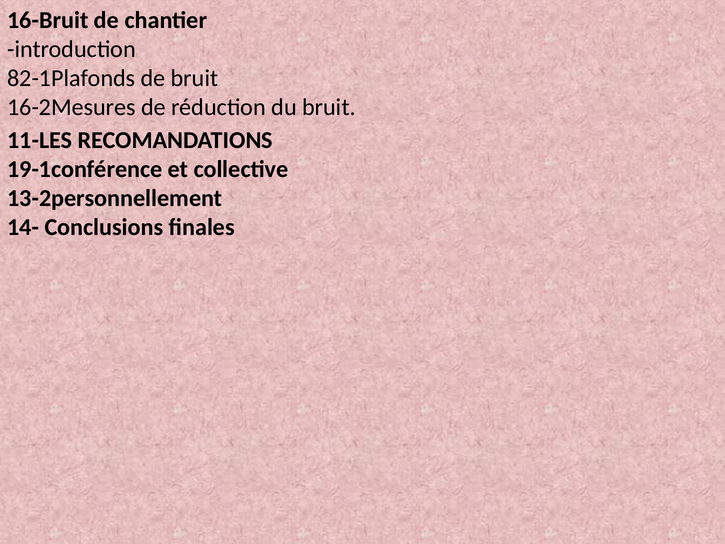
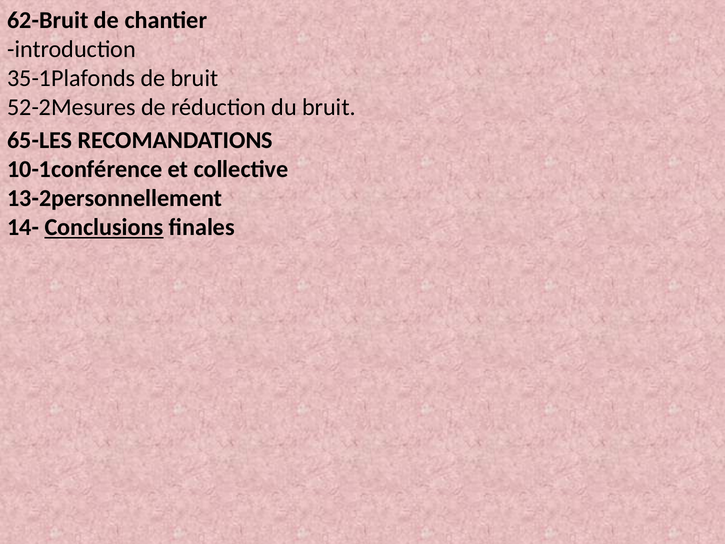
16-Bruit: 16-Bruit -> 62-Bruit
82-1Plafonds: 82-1Plafonds -> 35-1Plafonds
16-2Mesures: 16-2Mesures -> 52-2Mesures
11-LES: 11-LES -> 65-LES
19-1conférence: 19-1conférence -> 10-1conférence
Conclusions underline: none -> present
